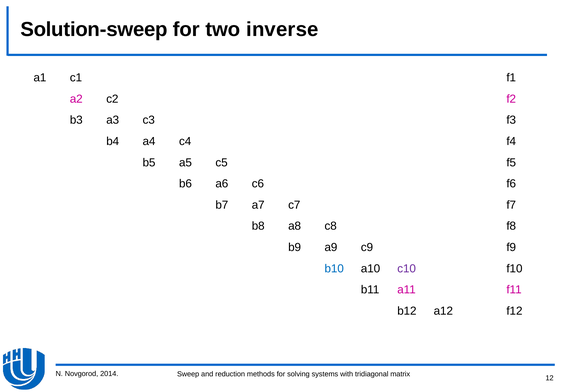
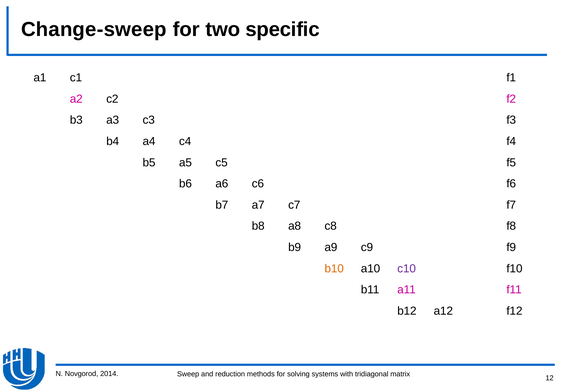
Solution-sweep: Solution-sweep -> Change-sweep
inverse: inverse -> specific
b10 colour: blue -> orange
